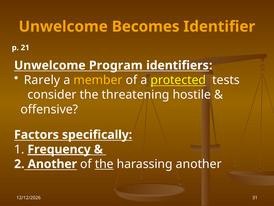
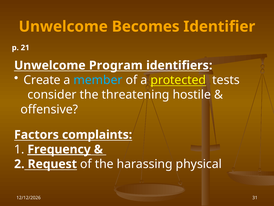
Rarely: Rarely -> Create
member colour: yellow -> light blue
specifically: specifically -> complaints
2 Another: Another -> Request
the at (104, 164) underline: present -> none
harassing another: another -> physical
